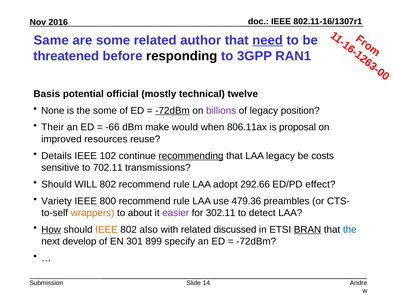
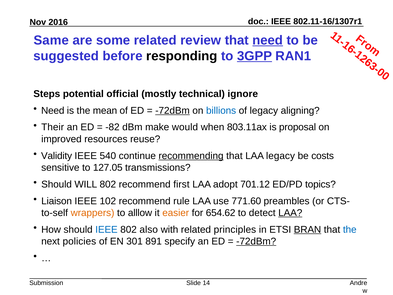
author: author -> review
threatened: threatened -> suggested
3GPP underline: none -> present
Basis: Basis -> Steps
twelve: twelve -> ignore
None at (53, 110): None -> Need
the some: some -> mean
billions colour: purple -> blue
position: position -> aligning
-66: -66 -> -82
806.11ax: 806.11ax -> 803.11ax
Details: Details -> Validity
102: 102 -> 540
702.11: 702.11 -> 127.05
802 recommend rule: rule -> first
292.66: 292.66 -> 701.12
effect: effect -> topics
Variety: Variety -> Liaison
800: 800 -> 102
479.36: 479.36 -> 771.60
about: about -> alllow
easier colour: purple -> orange
302.11: 302.11 -> 654.62
LAA at (290, 213) underline: none -> present
How underline: present -> none
IEEE at (106, 229) colour: orange -> blue
discussed: discussed -> principles
develop: develop -> policies
899: 899 -> 891
-72dBm at (256, 241) underline: none -> present
